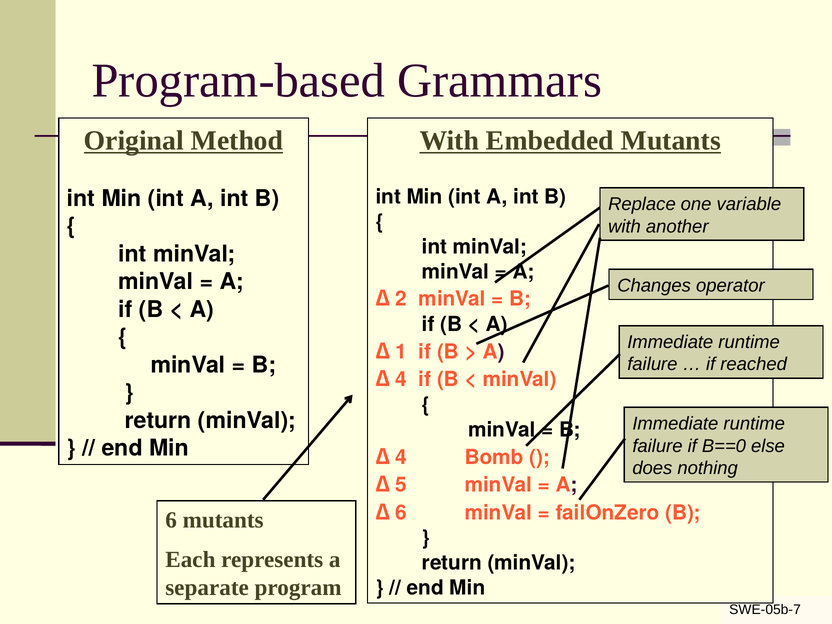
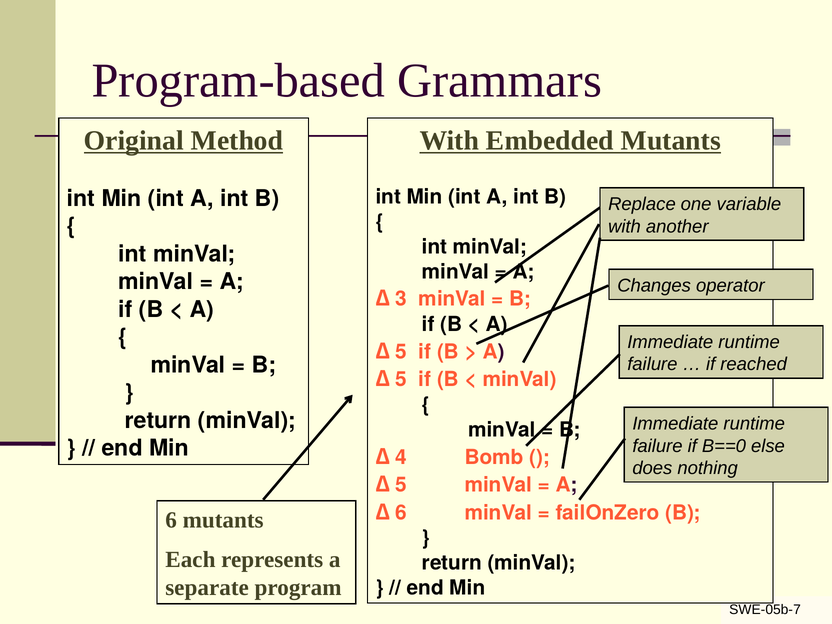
2: 2 -> 3
1 at (401, 352): 1 -> 5
4 at (401, 380): 4 -> 5
